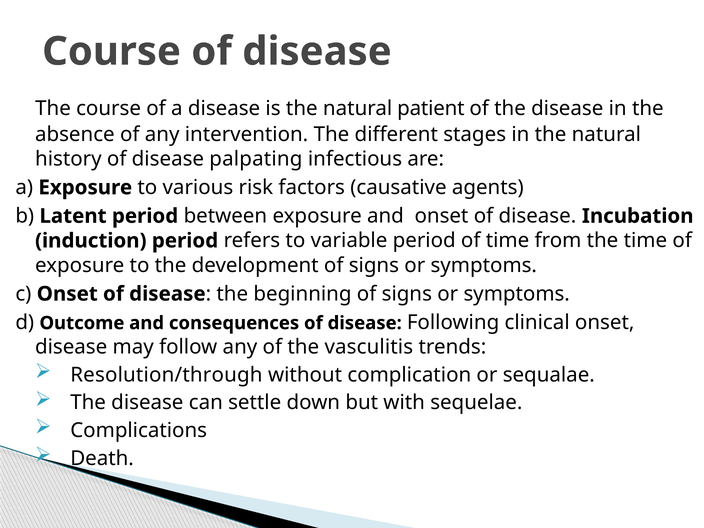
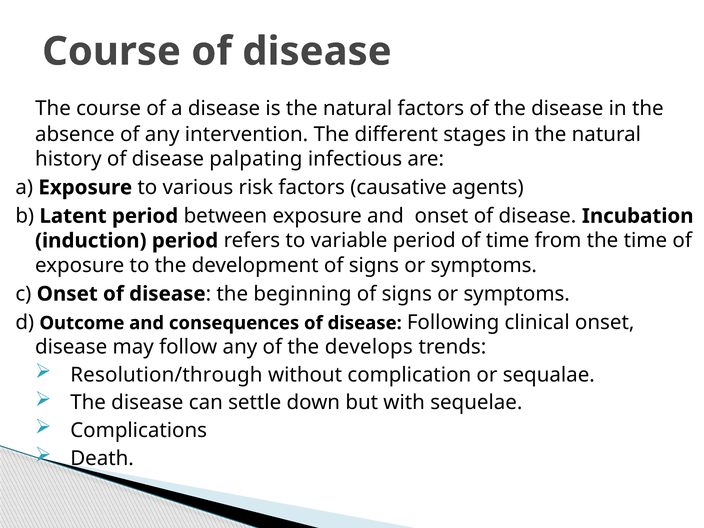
natural patient: patient -> factors
vasculitis: vasculitis -> develops
